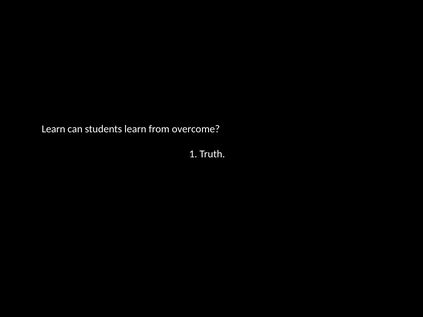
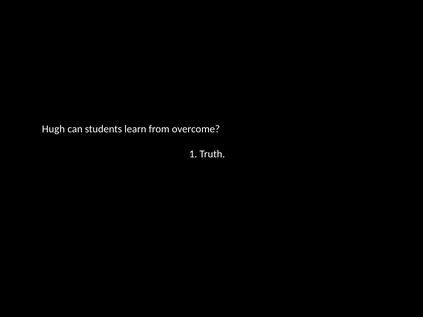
Learn at (54, 129): Learn -> Hugh
